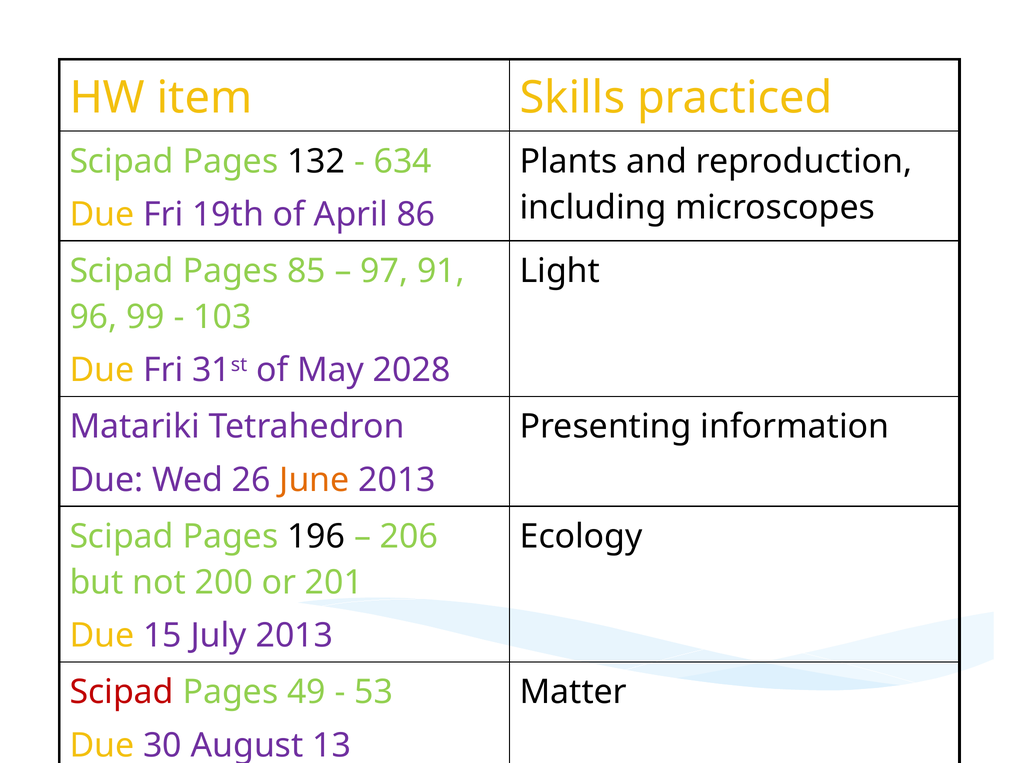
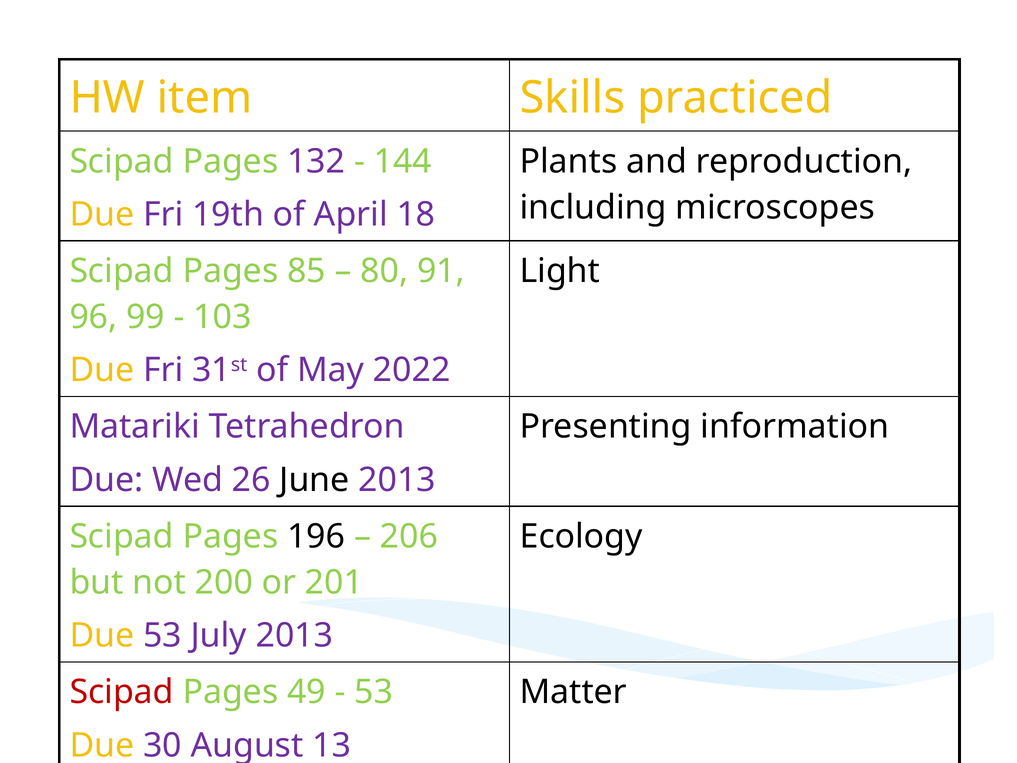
132 colour: black -> purple
634: 634 -> 144
86: 86 -> 18
97: 97 -> 80
2028: 2028 -> 2022
June colour: orange -> black
Due 15: 15 -> 53
